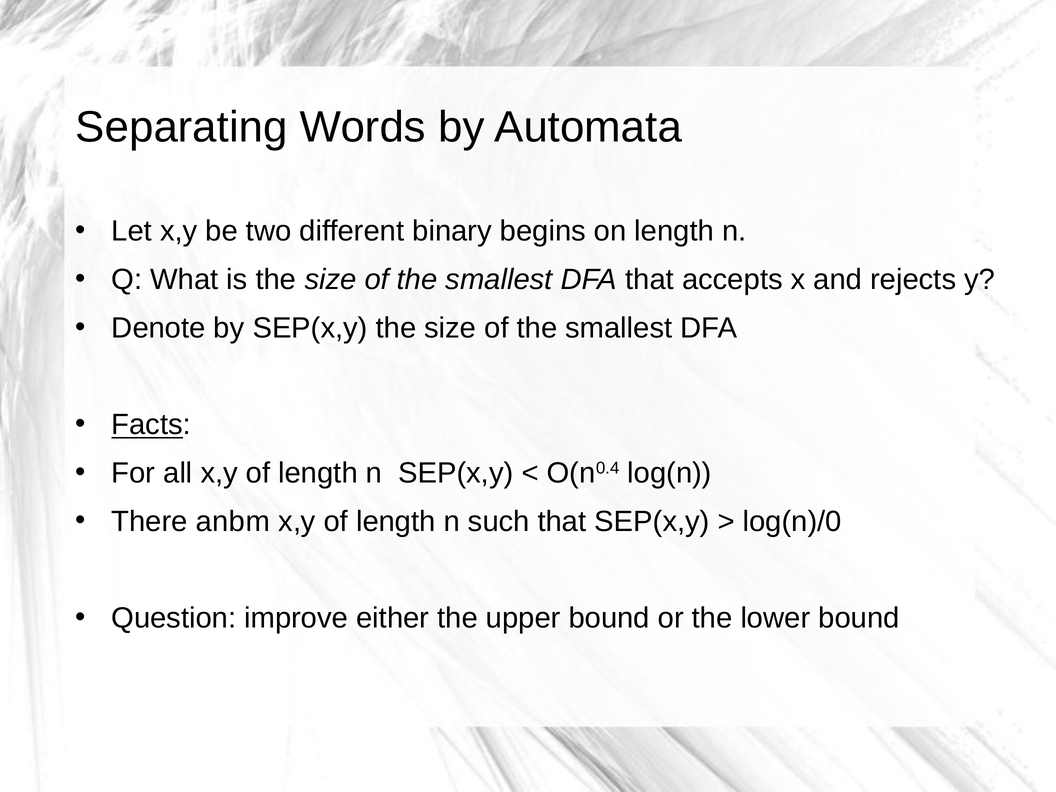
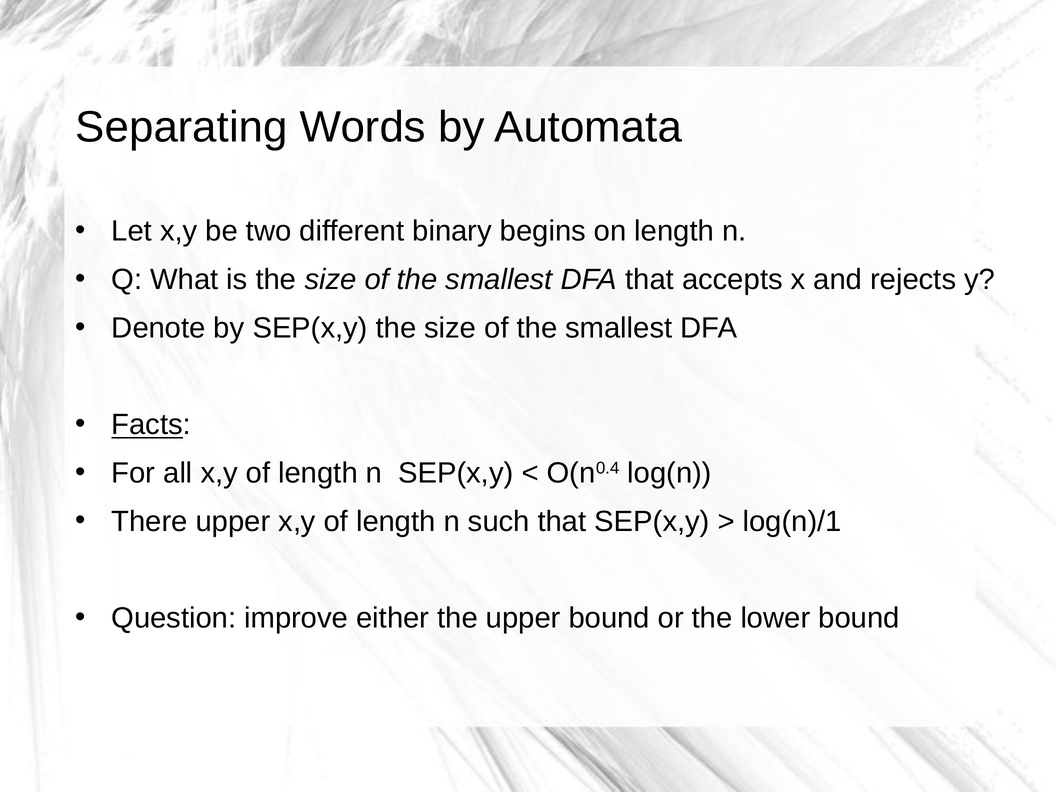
There anbm: anbm -> upper
log(n)/0: log(n)/0 -> log(n)/1
